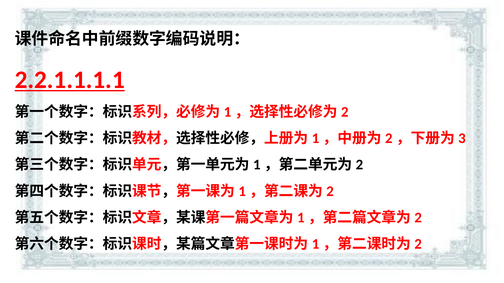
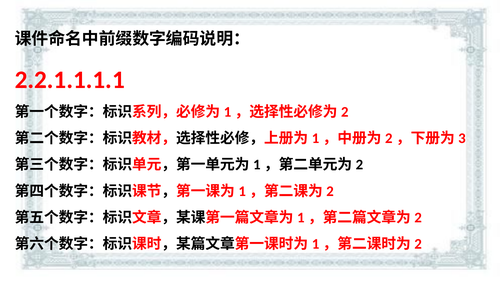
2.2.1.1.1.1 underline: present -> none
